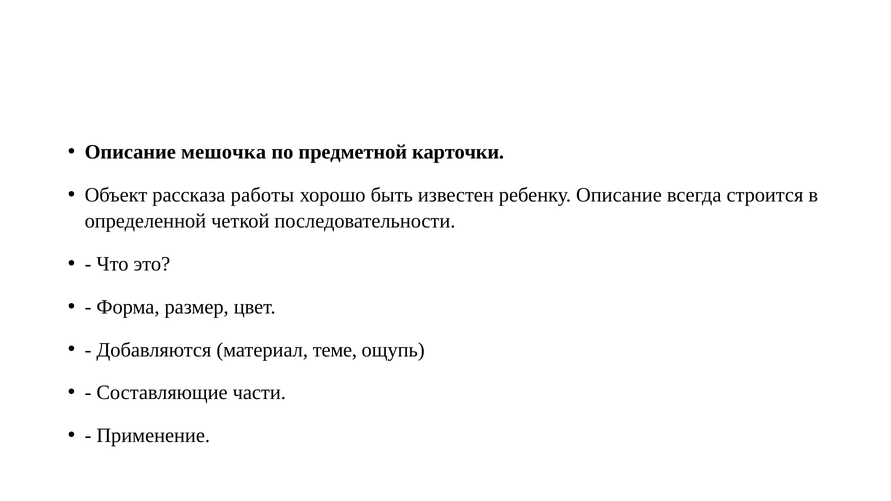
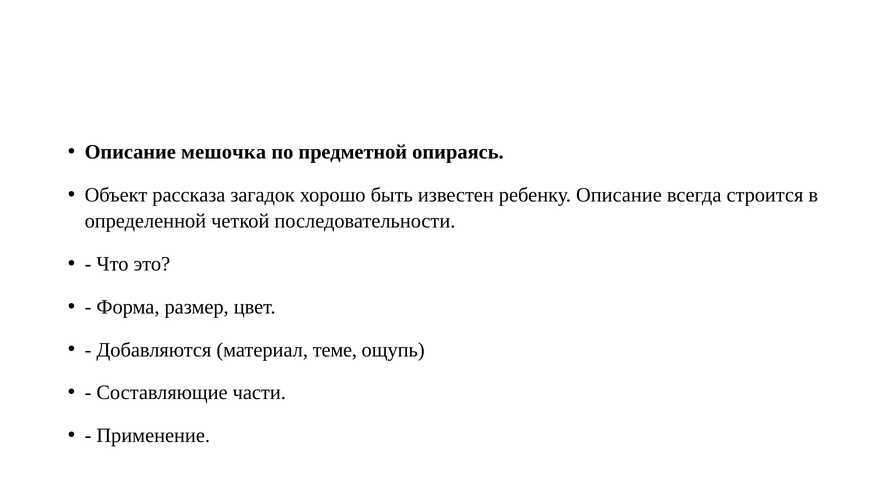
карточки: карточки -> опираясь
работы: работы -> загадок
